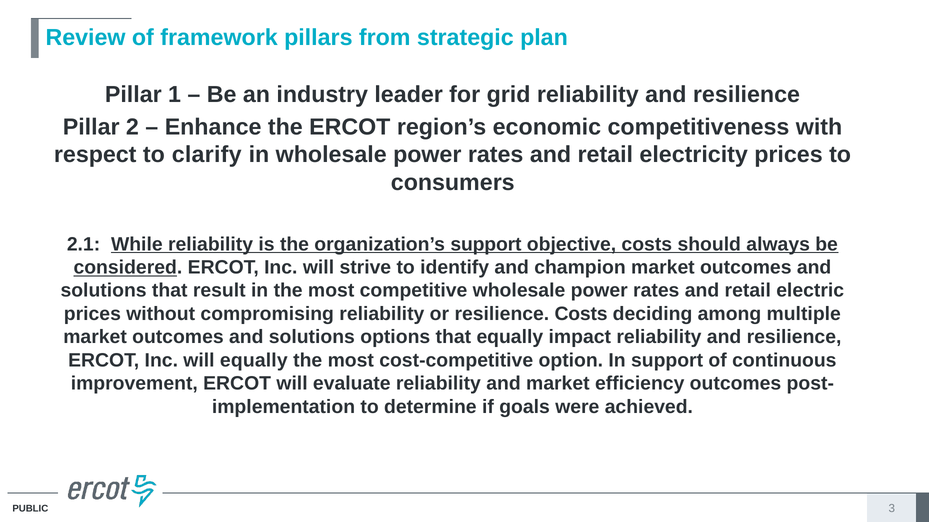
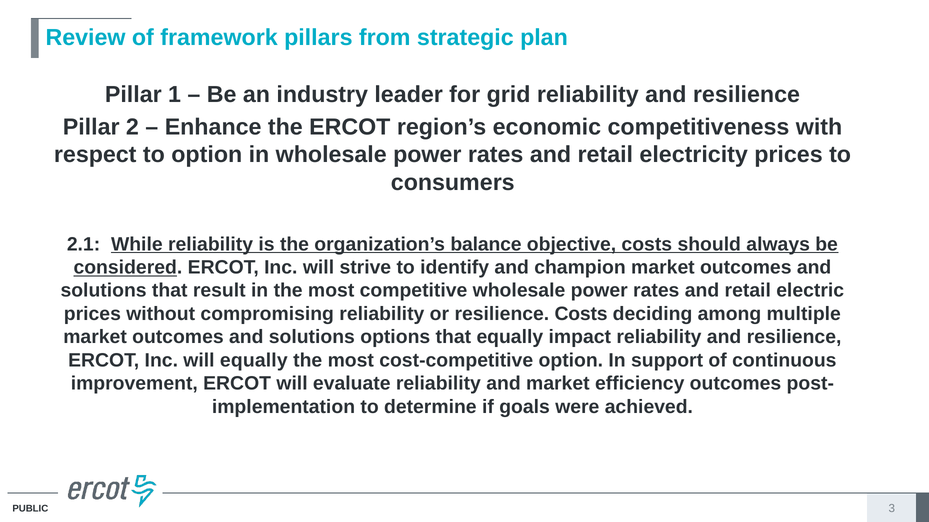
to clarify: clarify -> option
organization’s support: support -> balance
